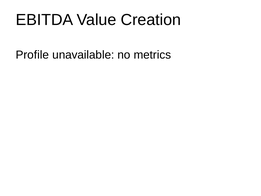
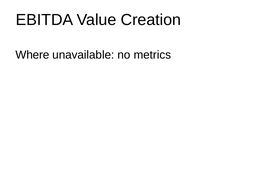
Profile: Profile -> Where
